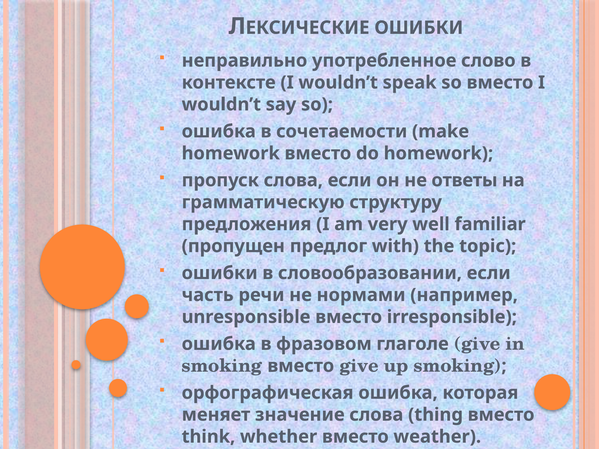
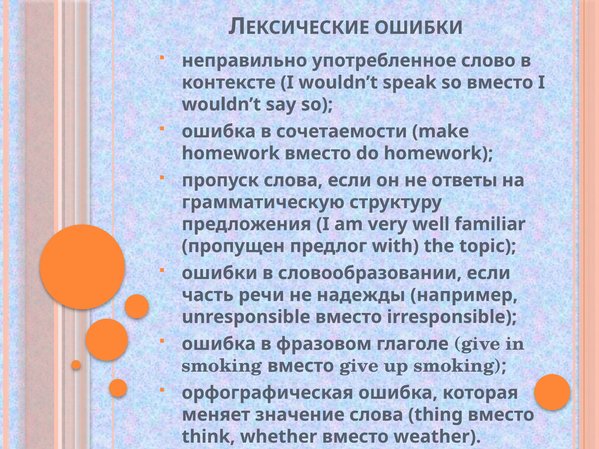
нормами: нормами -> надежды
